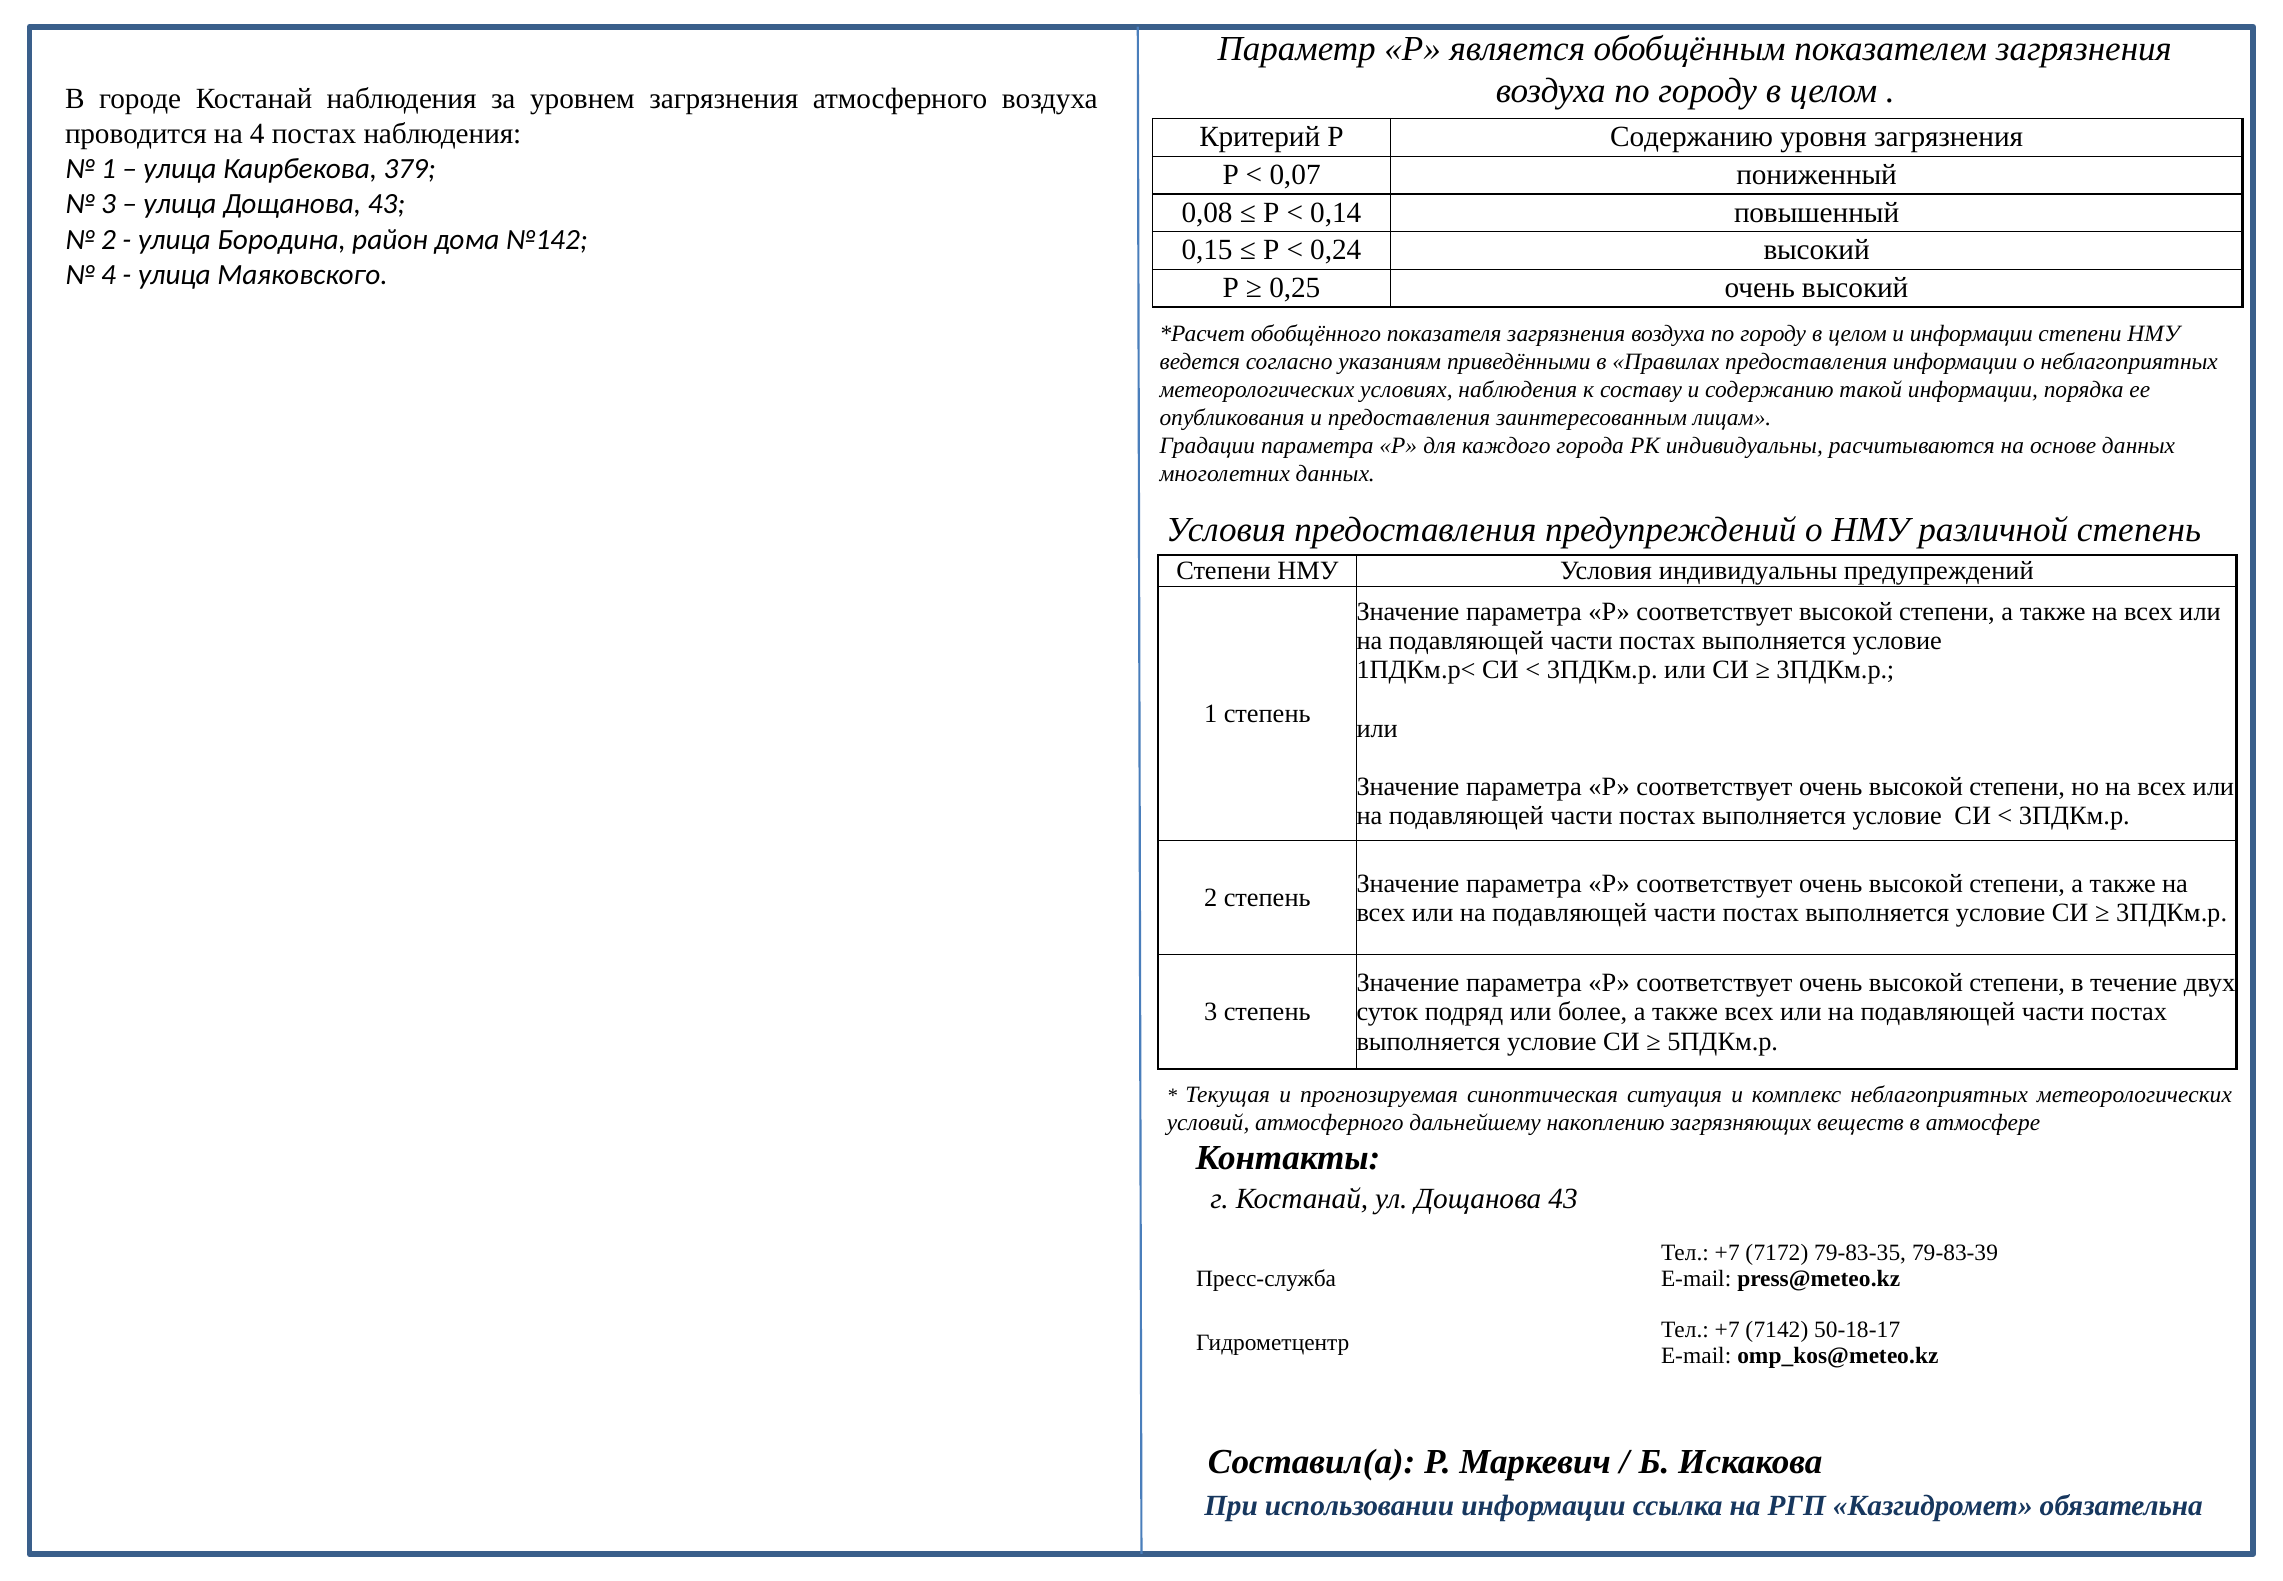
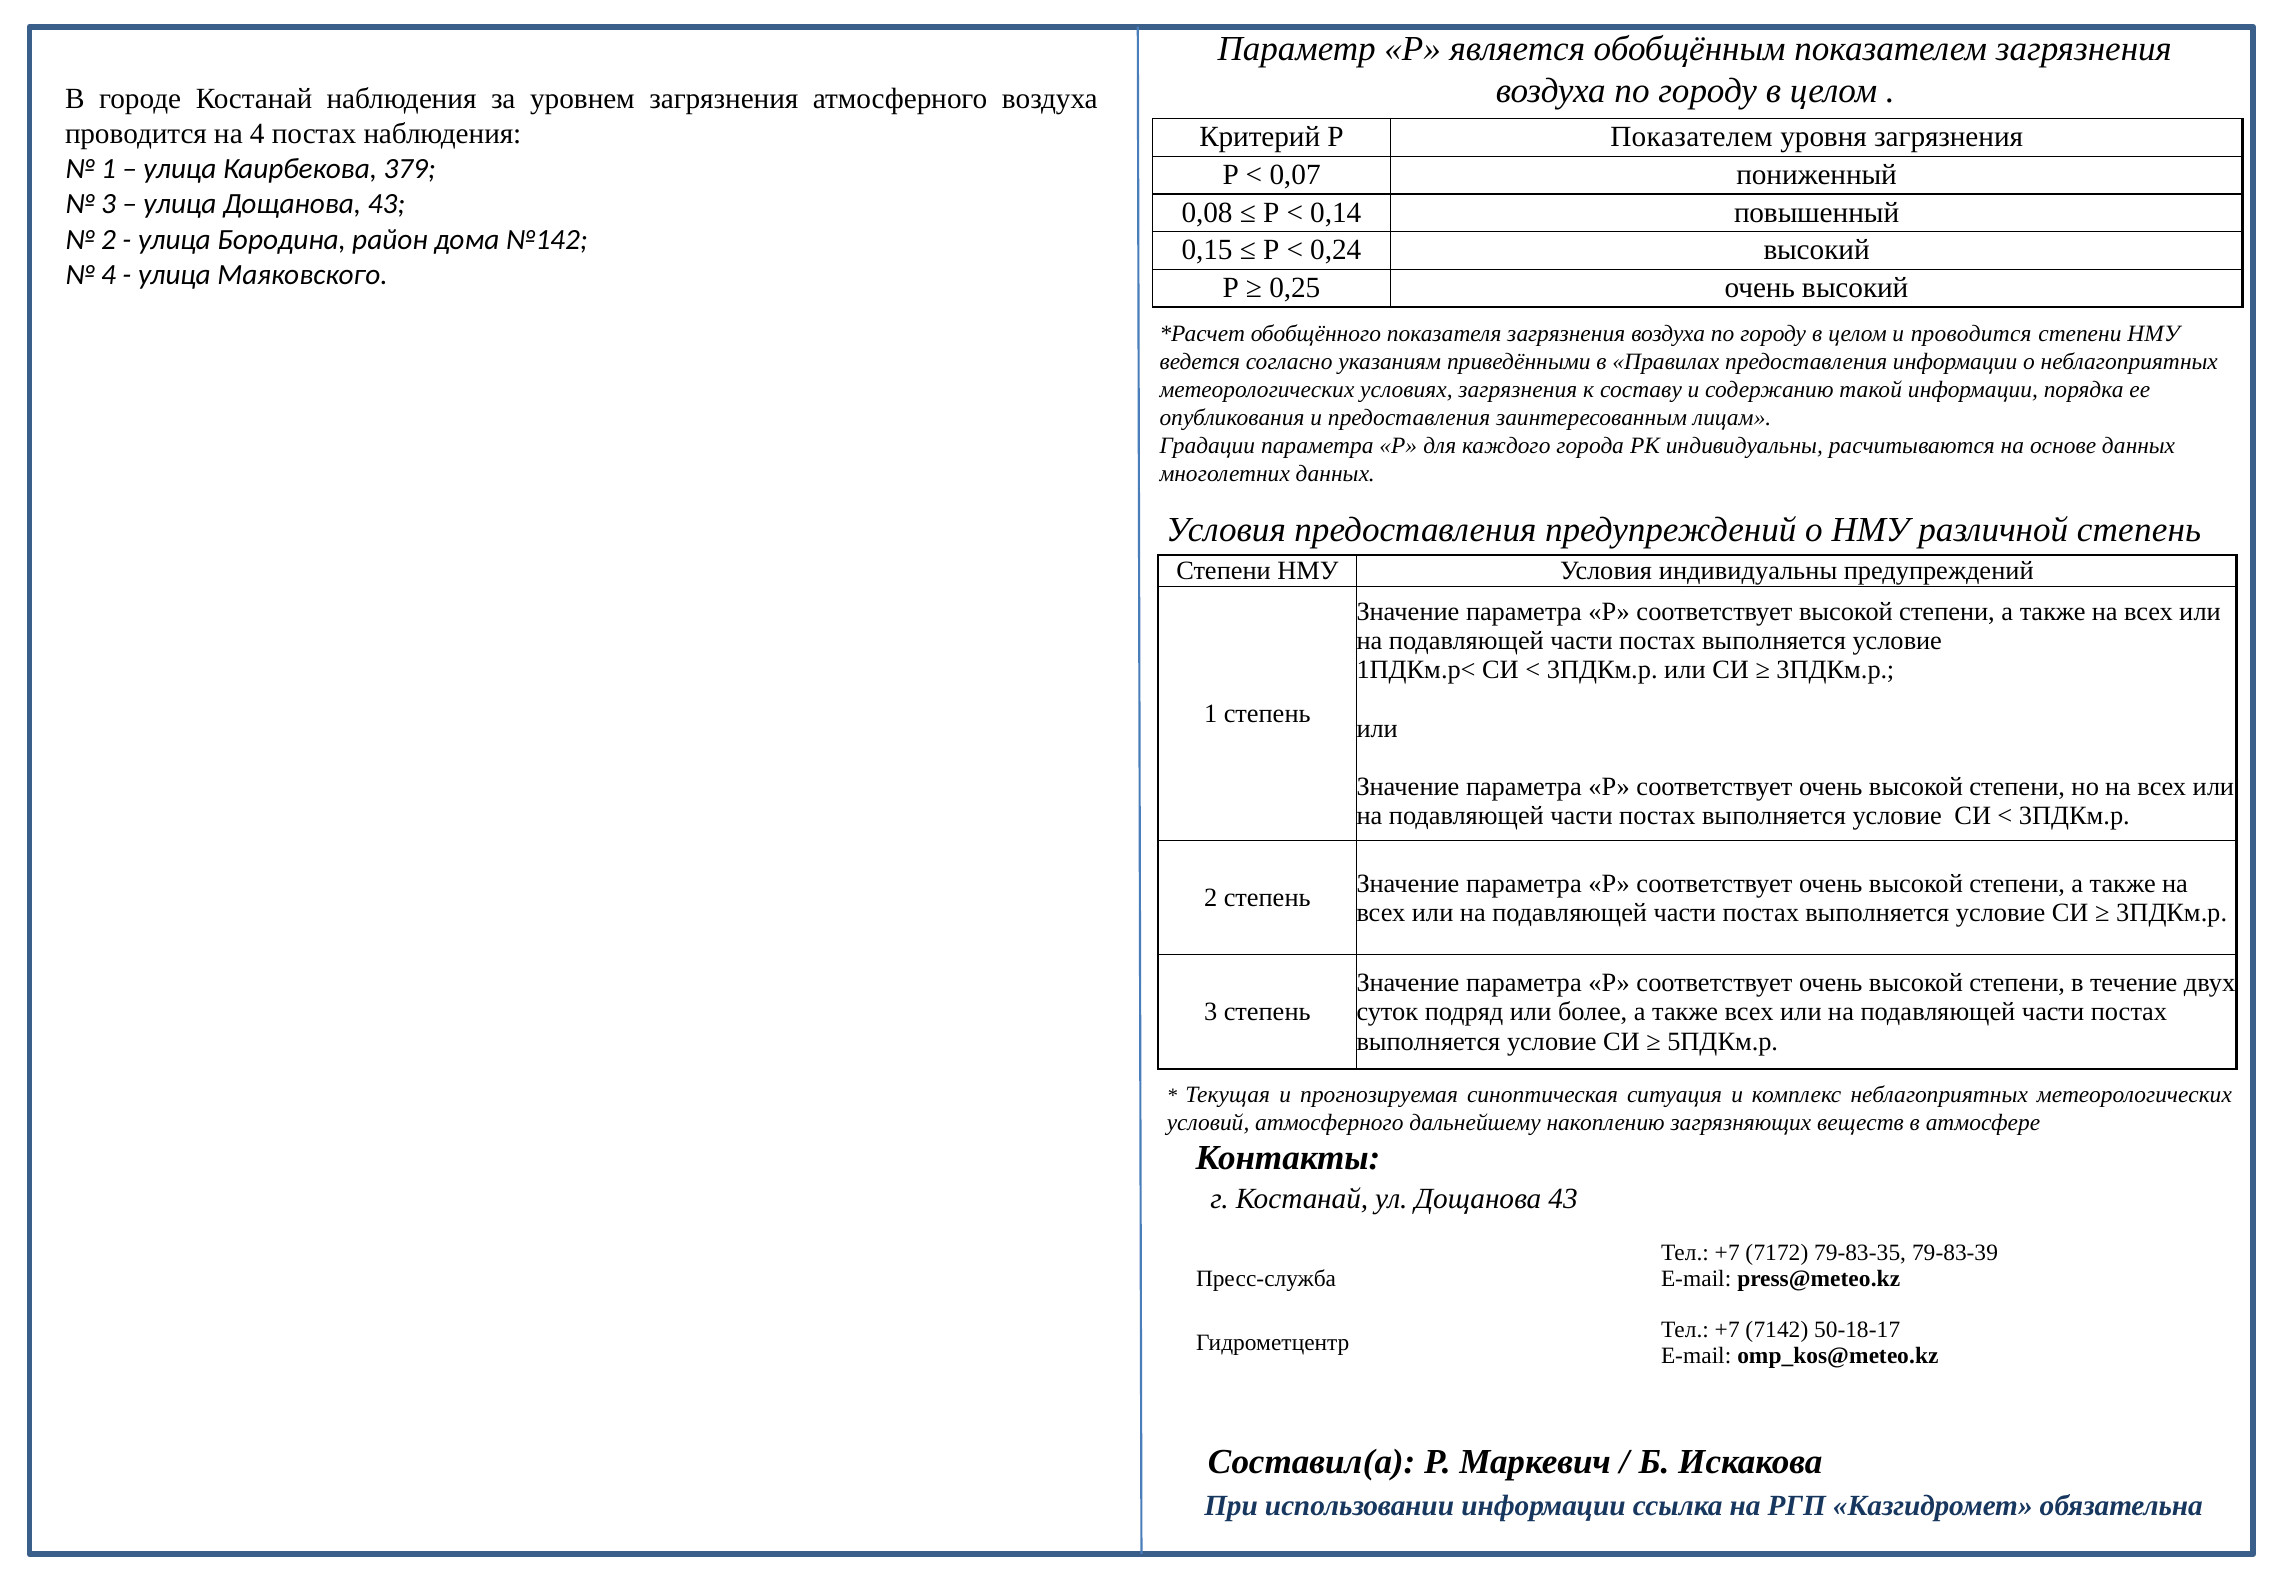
Р Содержанию: Содержанию -> Показателем
и информации: информации -> проводится
условиях наблюдения: наблюдения -> загрязнения
